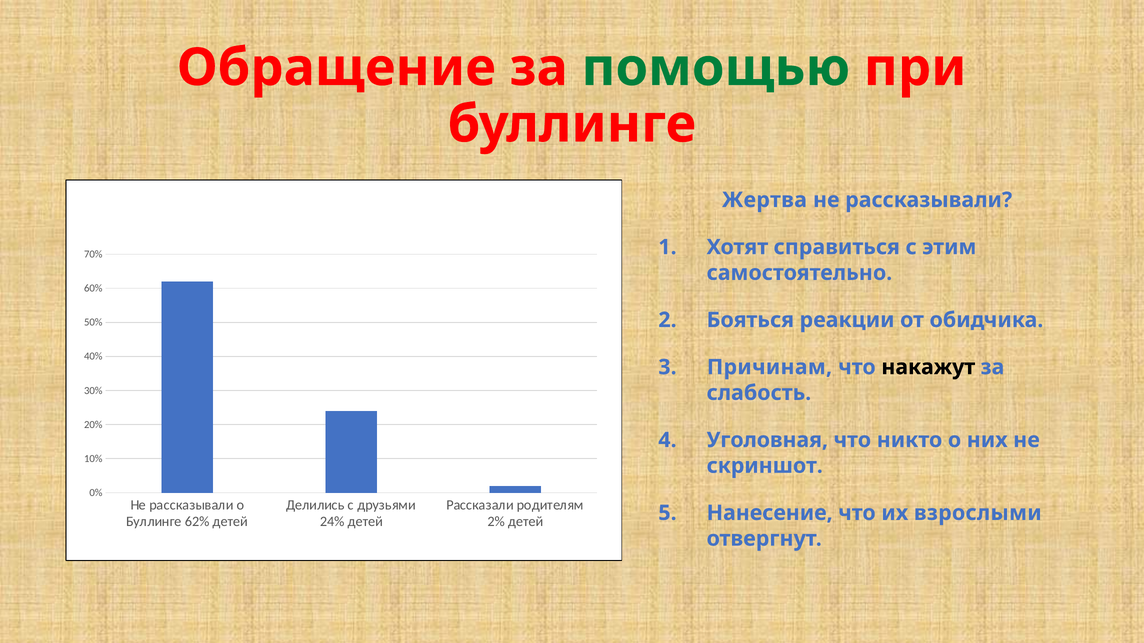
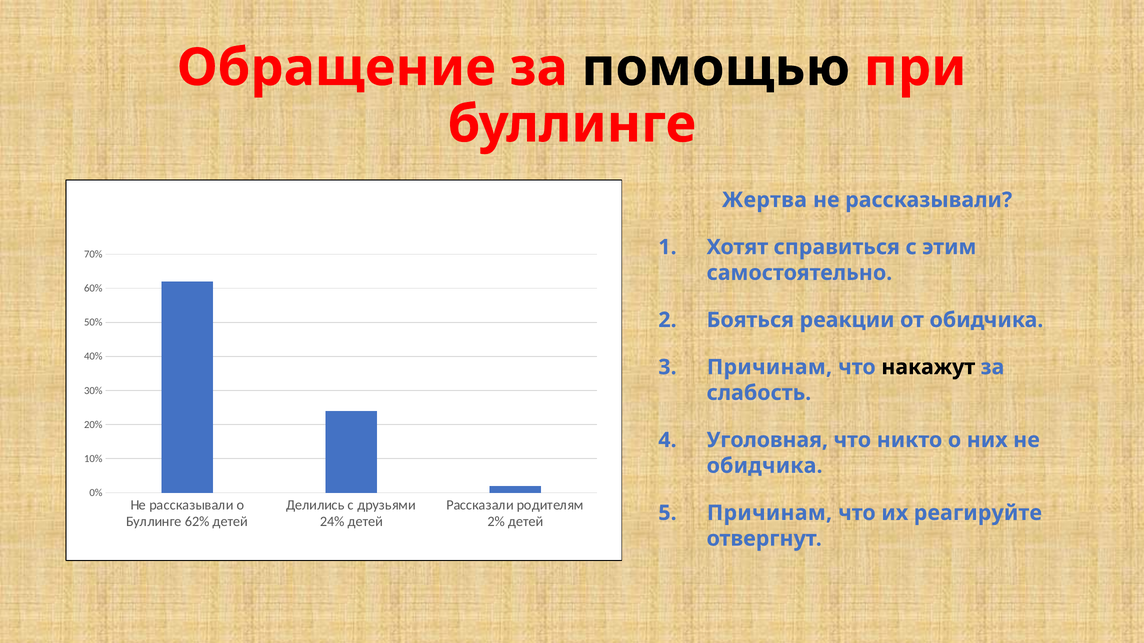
помощью colour: green -> black
скриншот at (765, 466): скриншот -> обидчика
Нанесение at (770, 513): Нанесение -> Причинам
взрослыми: взрослыми -> реагируйте
